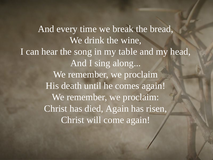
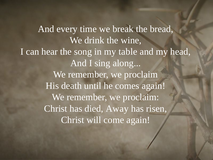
died Again: Again -> Away
